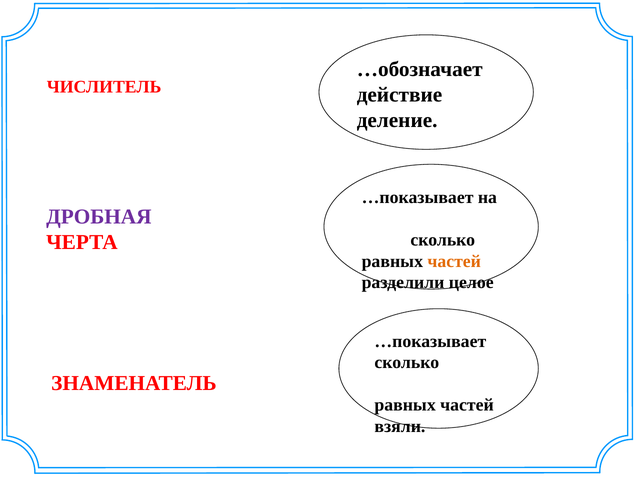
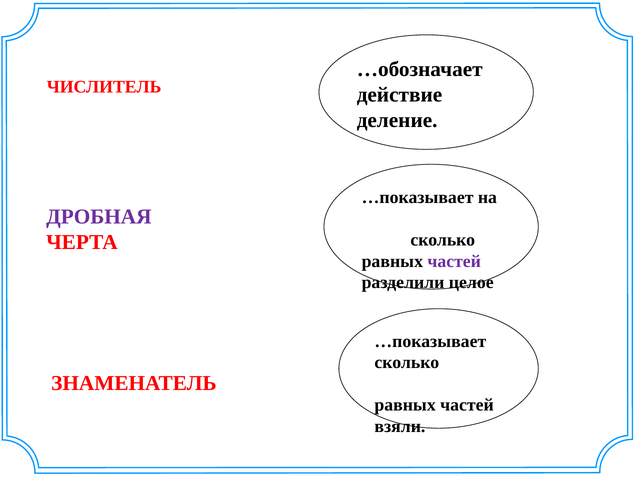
частей at (454, 262) colour: orange -> purple
